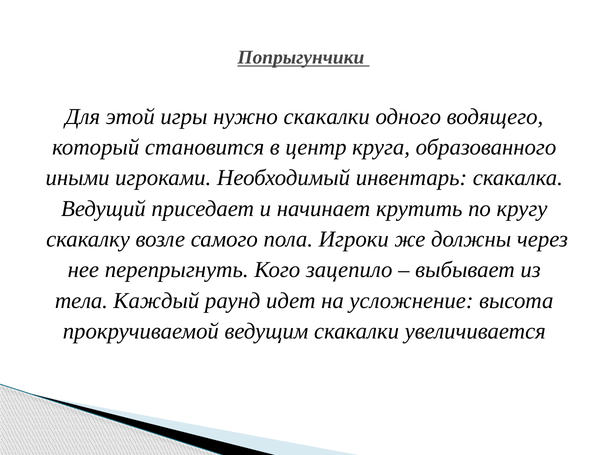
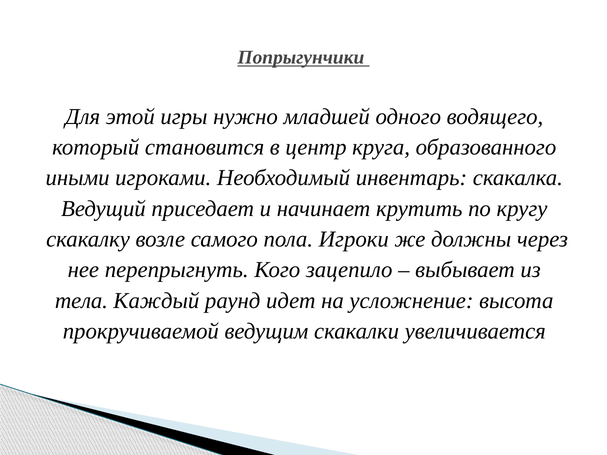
нужно скакалки: скакалки -> младшей
